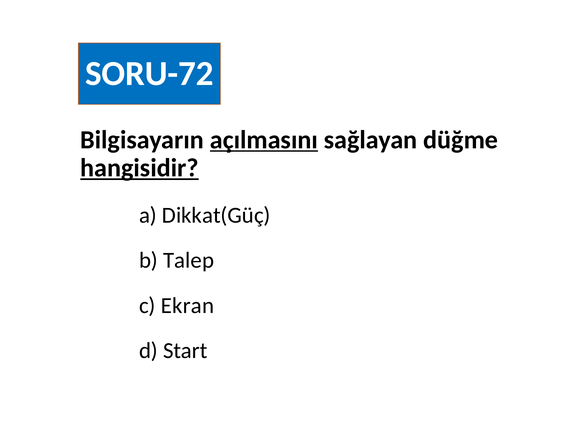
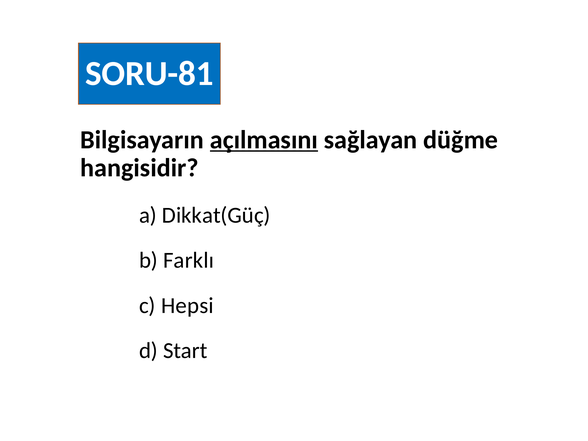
SORU-72: SORU-72 -> SORU-81
hangisidir underline: present -> none
Talep: Talep -> Farklı
Ekran: Ekran -> Hepsi
